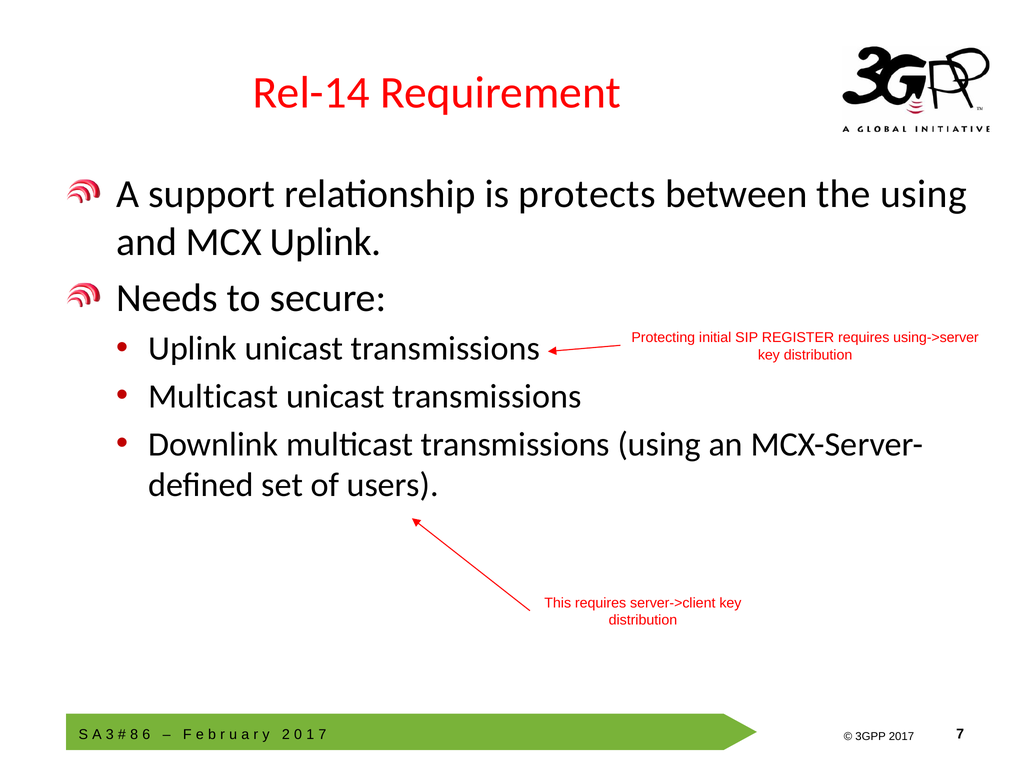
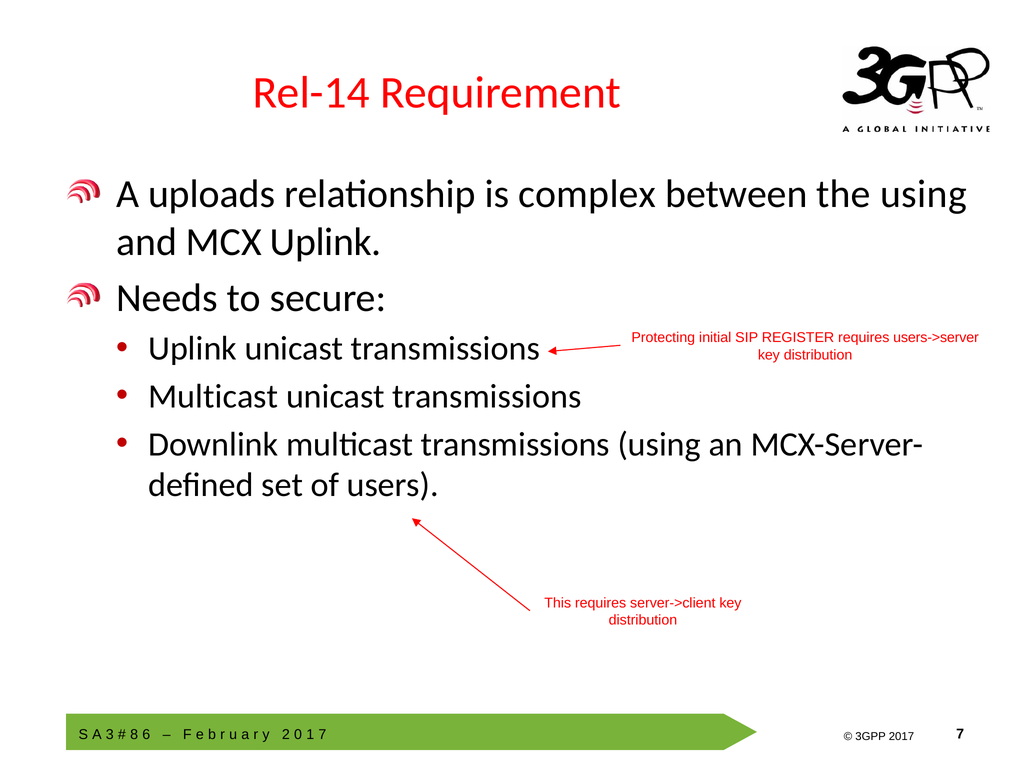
support: support -> uploads
protects: protects -> complex
using->server: using->server -> users->server
